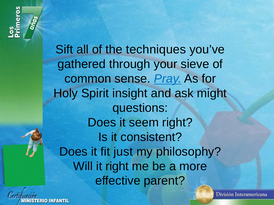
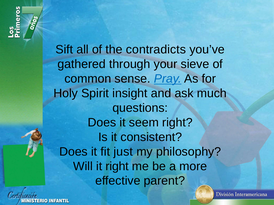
techniques: techniques -> contradicts
might: might -> much
